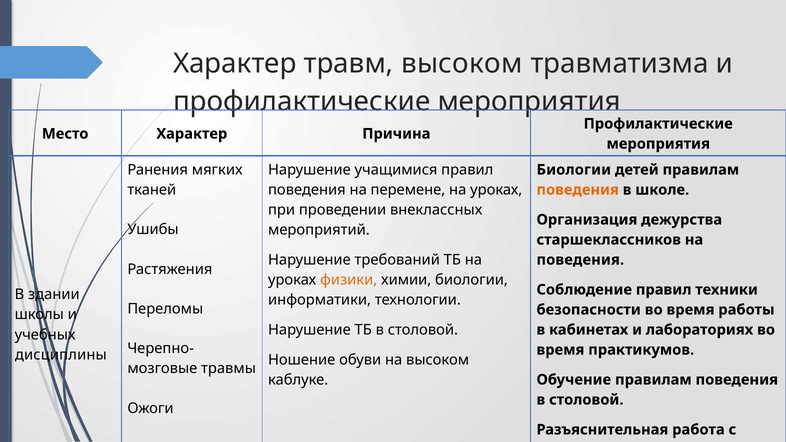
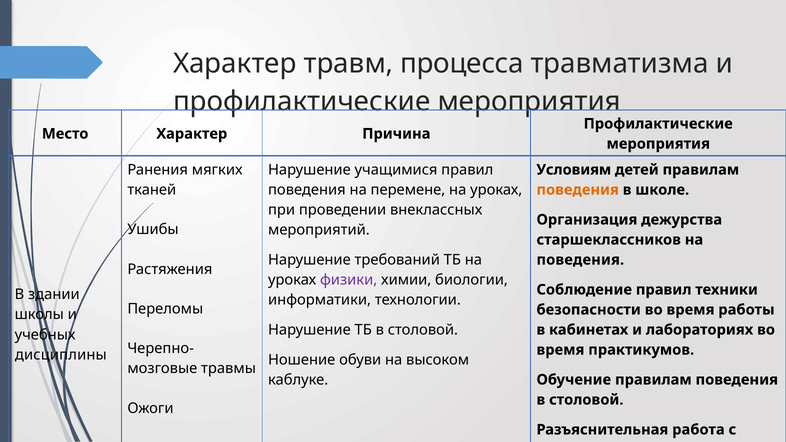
травм высоком: высоком -> процесса
Биологии at (574, 170): Биологии -> Условиям
физики colour: orange -> purple
